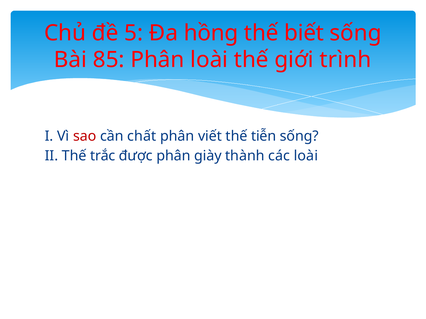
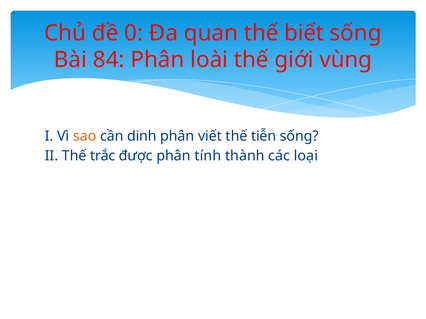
5: 5 -> 0
hồng: hồng -> quan
85: 85 -> 84
trình: trình -> vùng
sao colour: red -> orange
chất: chất -> dinh
giày: giày -> tính
các loài: loài -> loại
